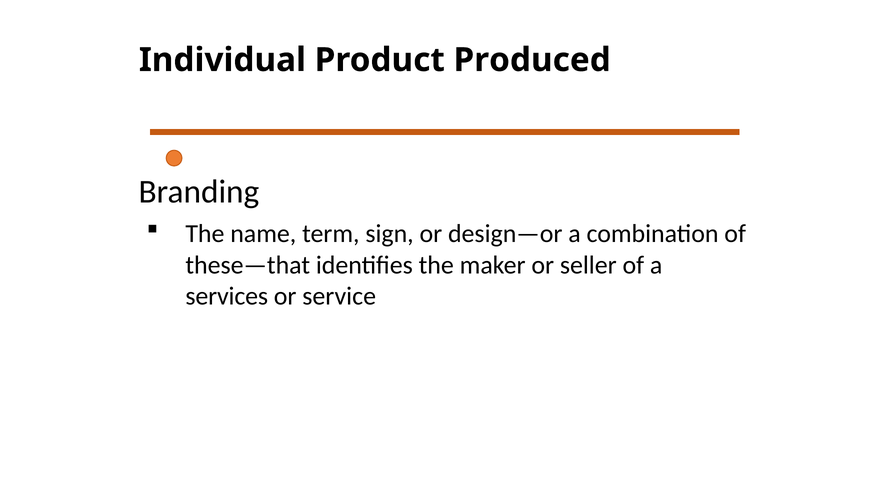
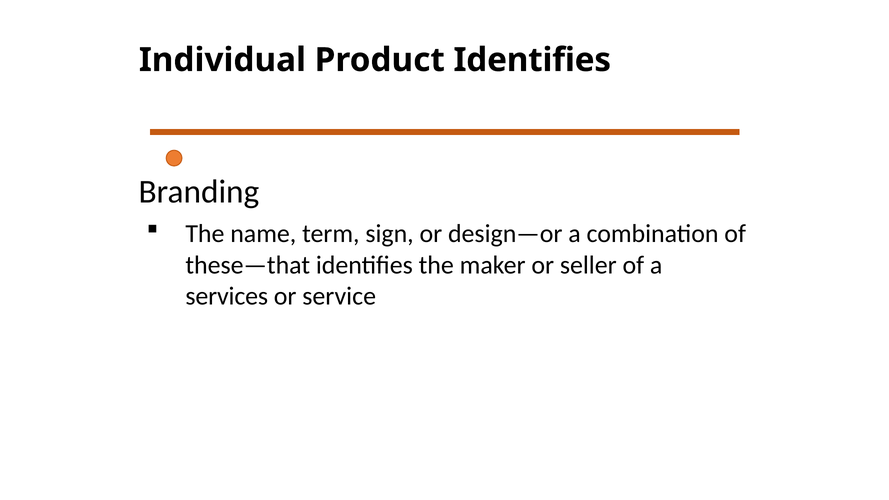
Product Produced: Produced -> Identifies
